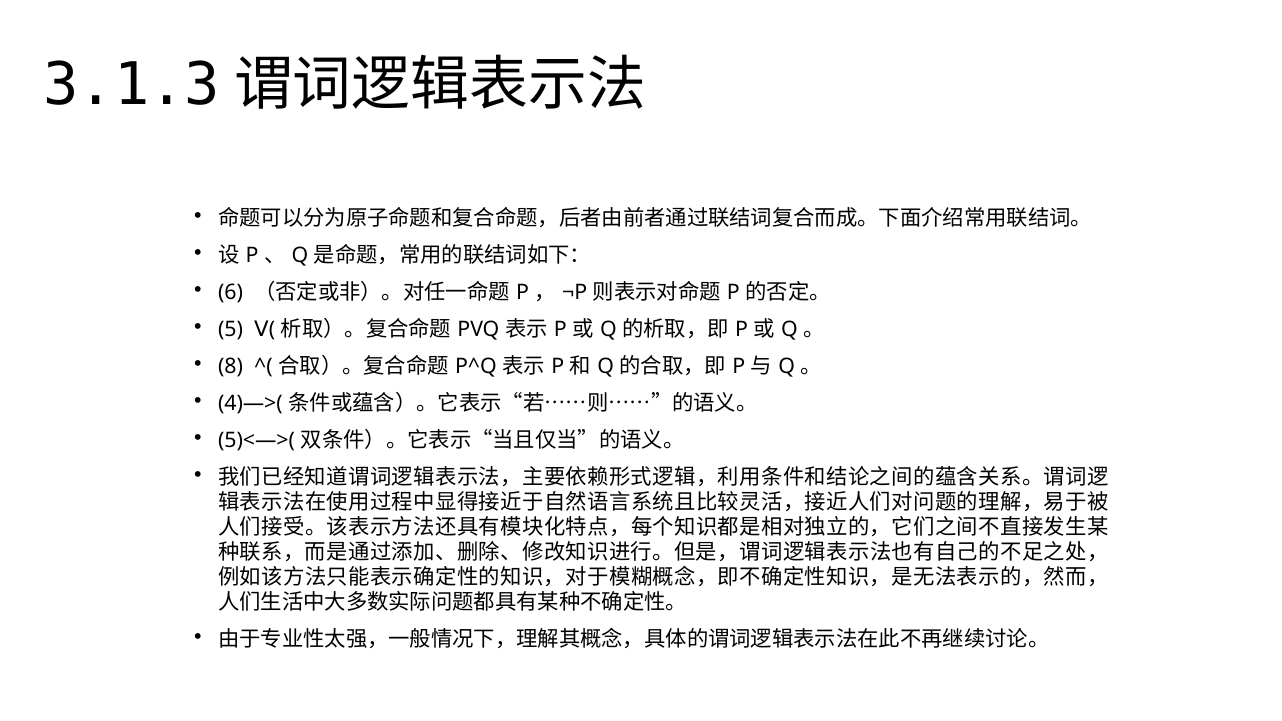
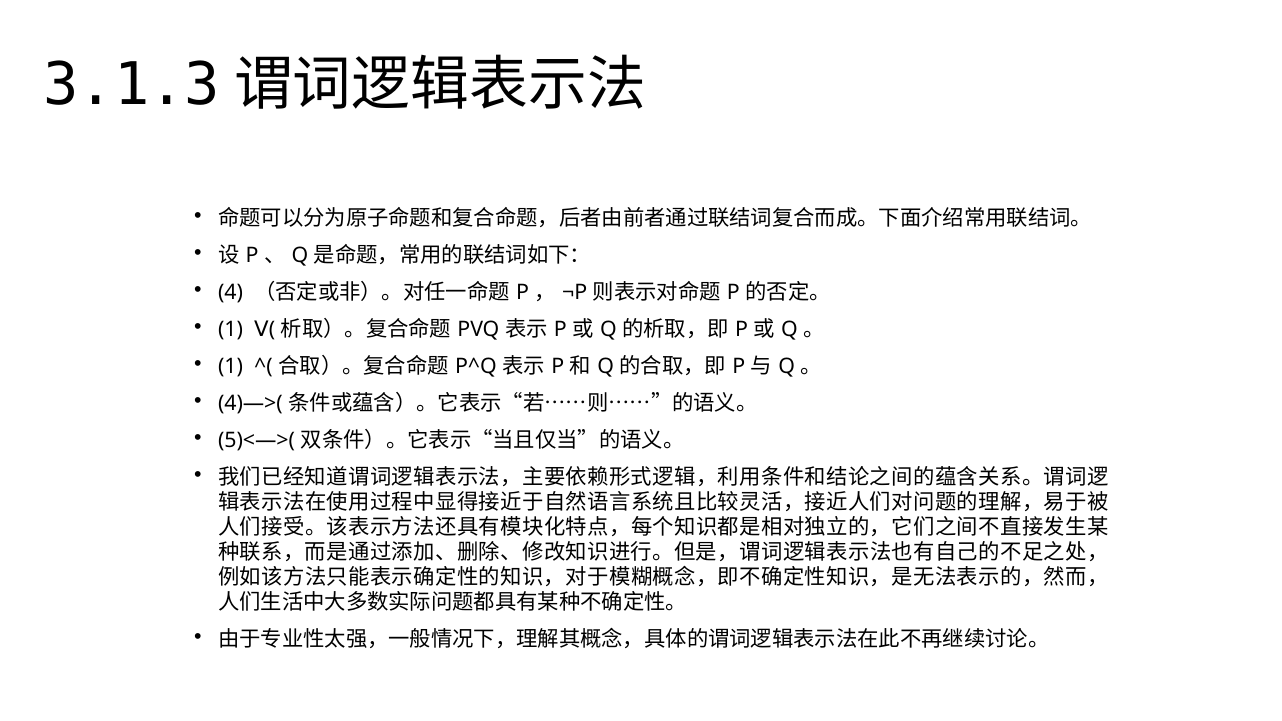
6: 6 -> 4
5 at (231, 329): 5 -> 1
8 at (231, 366): 8 -> 1
